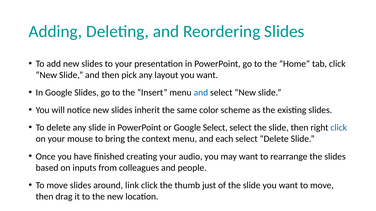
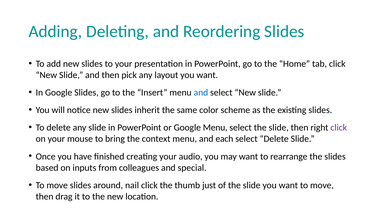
Google Select: Select -> Menu
click at (339, 128) colour: blue -> purple
people: people -> special
link: link -> nail
